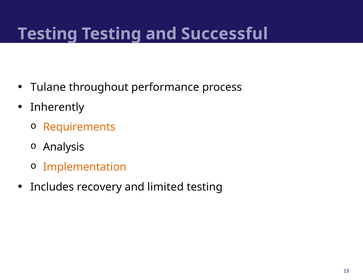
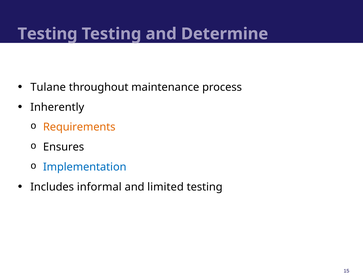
Successful: Successful -> Determine
performance: performance -> maintenance
Analysis: Analysis -> Ensures
Implementation colour: orange -> blue
recovery: recovery -> informal
